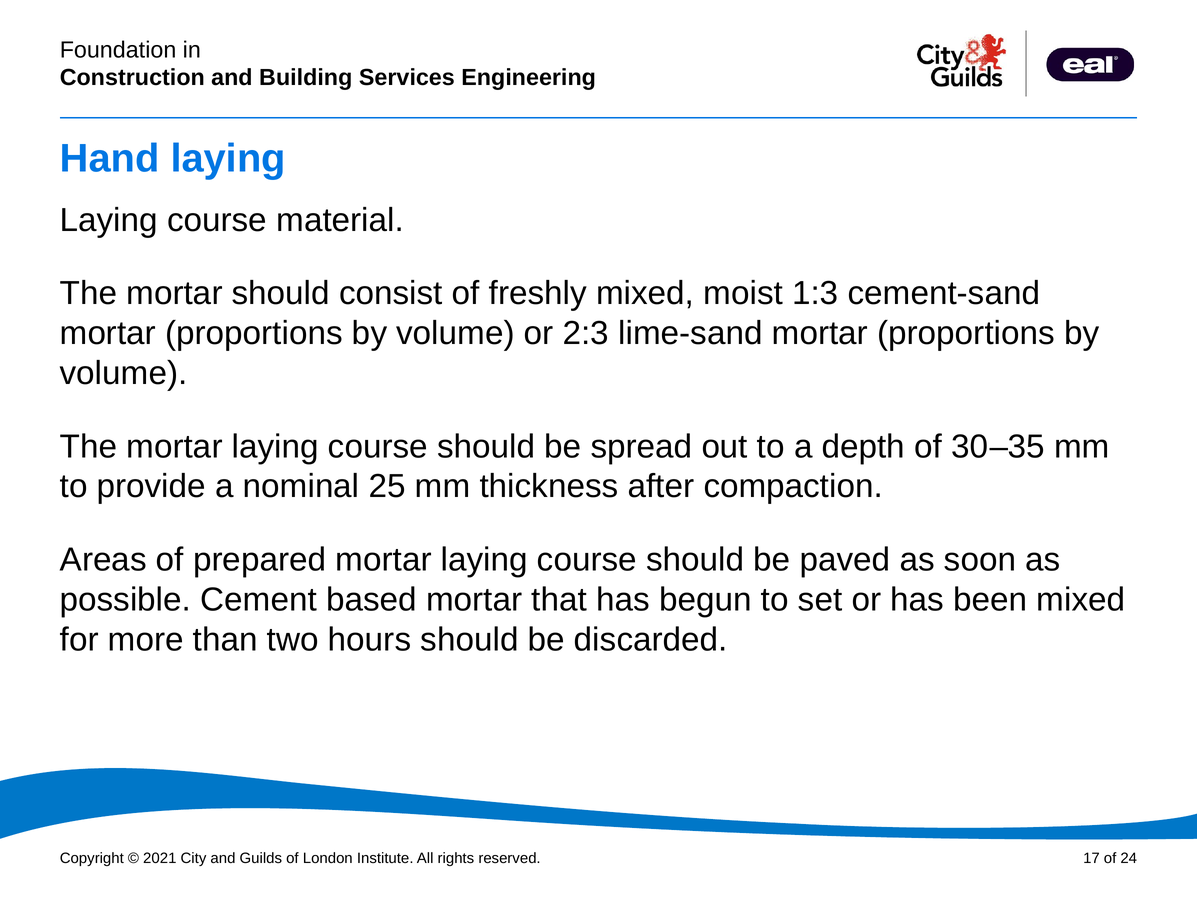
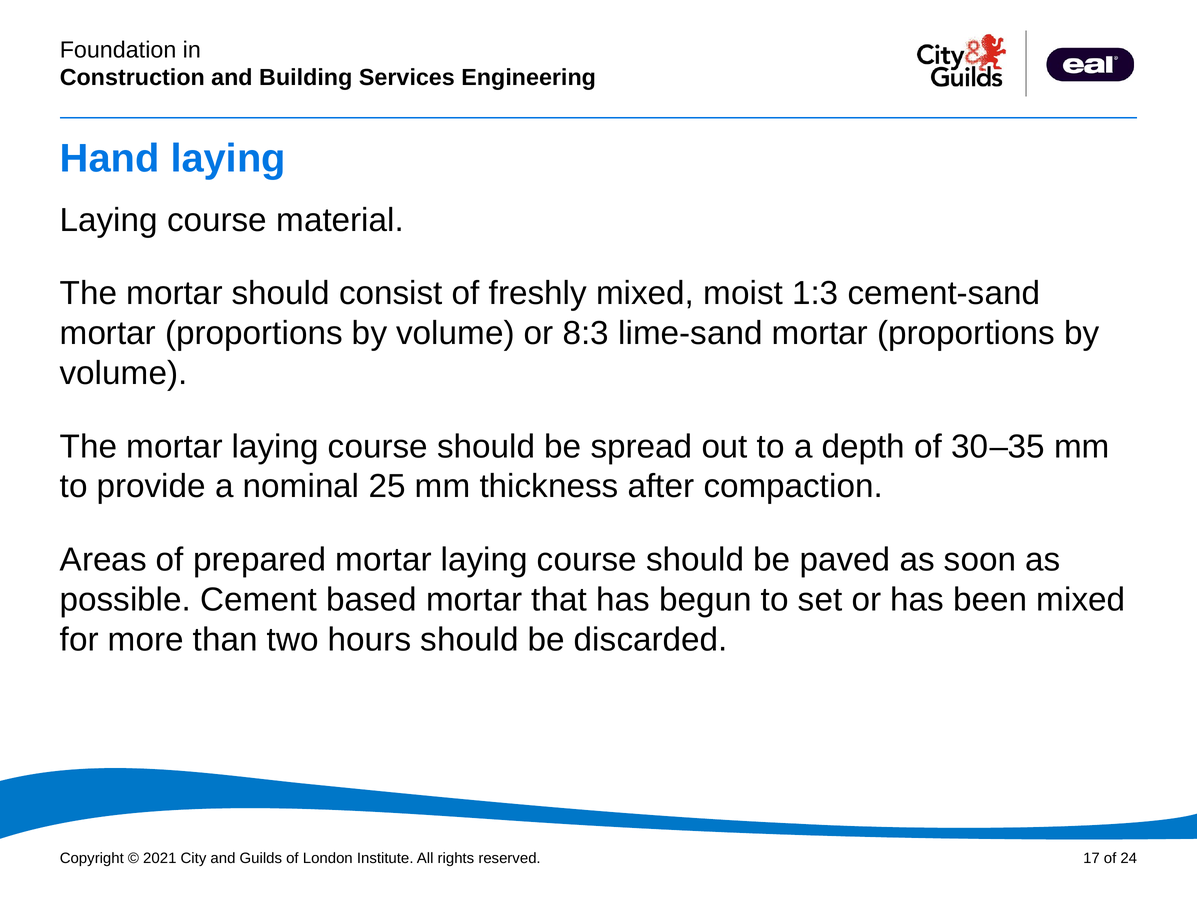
2:3: 2:3 -> 8:3
